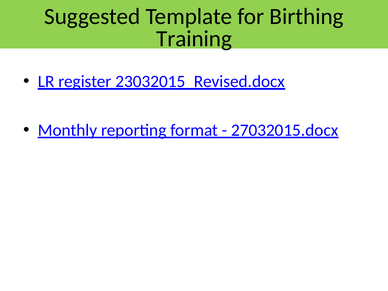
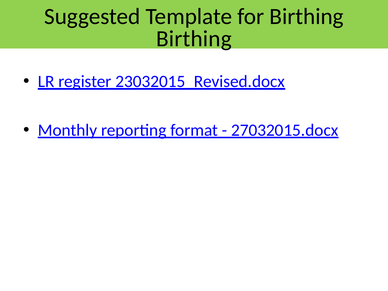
Training at (194, 39): Training -> Birthing
